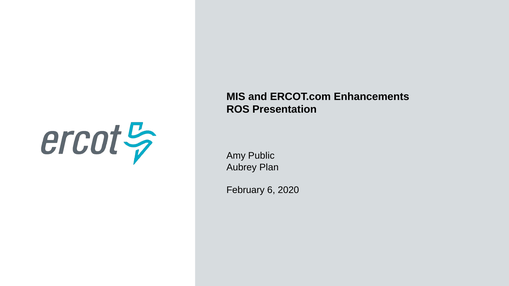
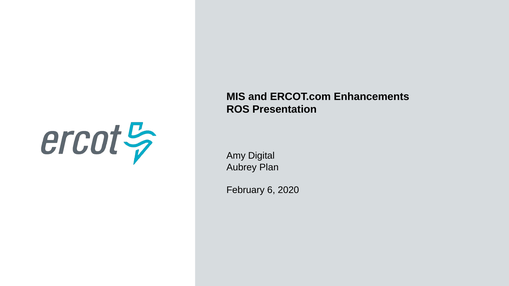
Public: Public -> Digital
